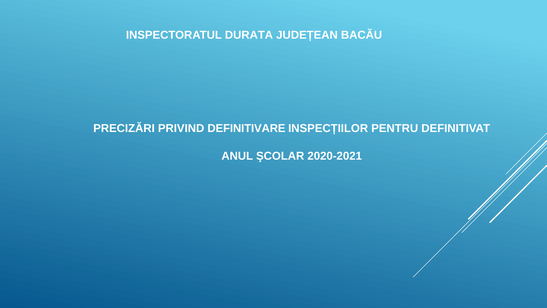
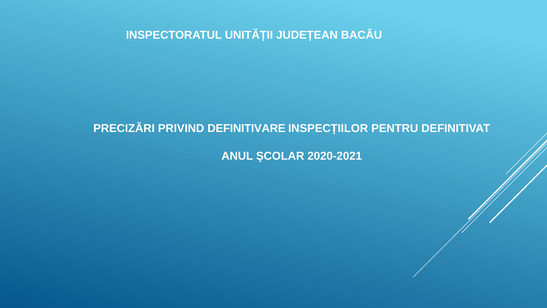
DURATA: DURATA -> UNITĂȚII
